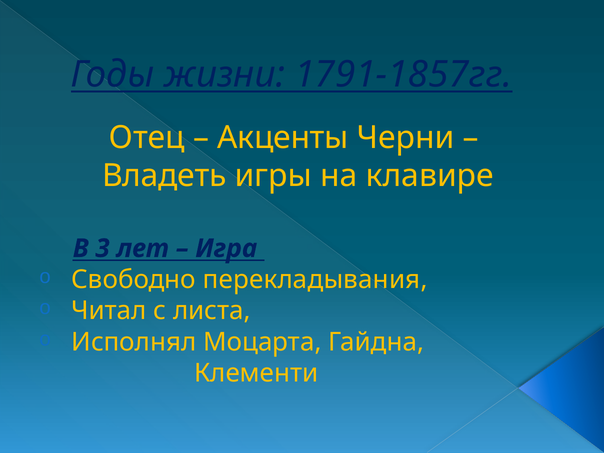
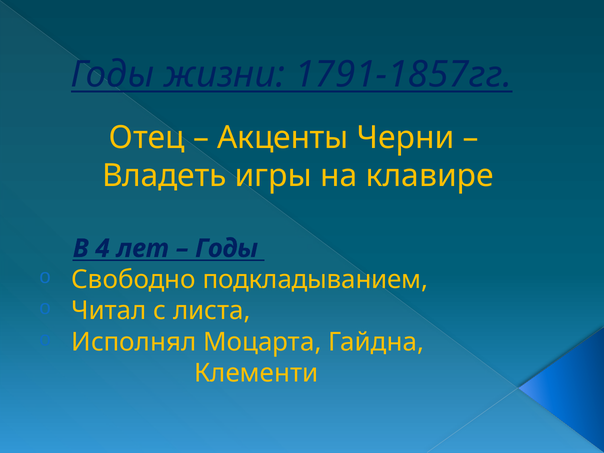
3: 3 -> 4
Игра at (226, 248): Игра -> Годы
перекладывания: перекладывания -> подкладыванием
